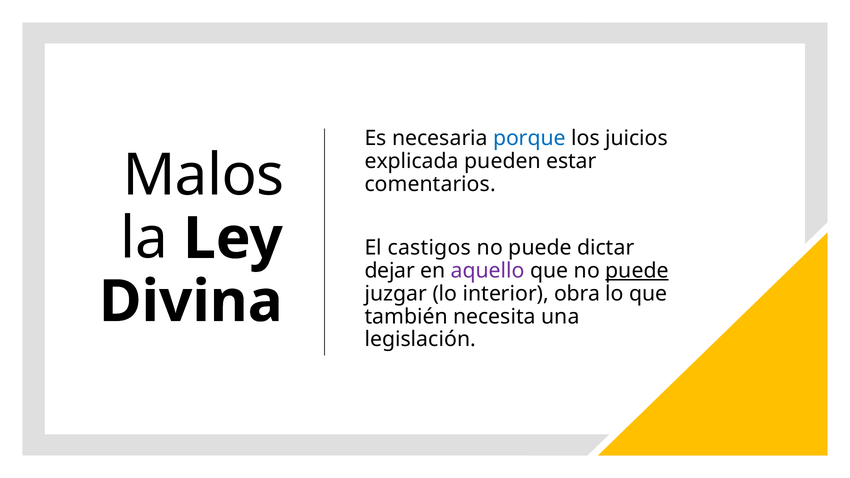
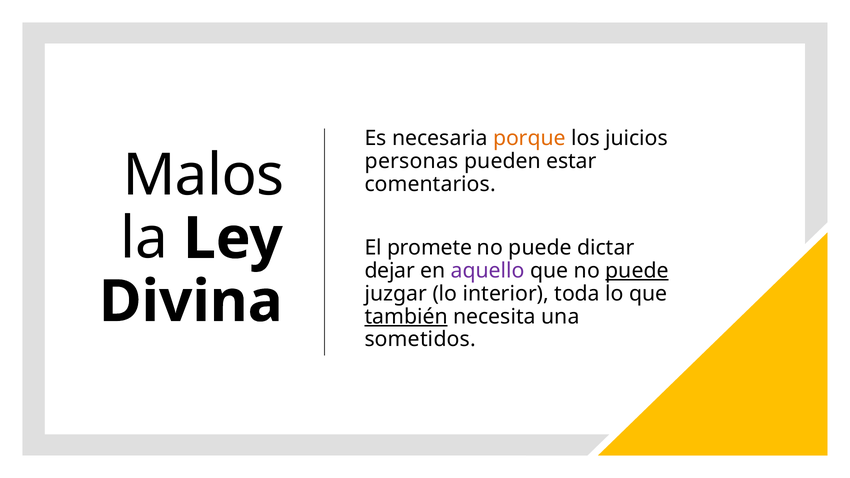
porque colour: blue -> orange
explicada: explicada -> personas
castigos: castigos -> promete
obra: obra -> toda
también underline: none -> present
legislación: legislación -> sometidos
